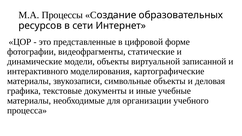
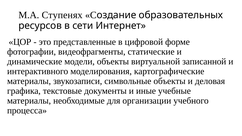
Процессы: Процессы -> Ступенях
